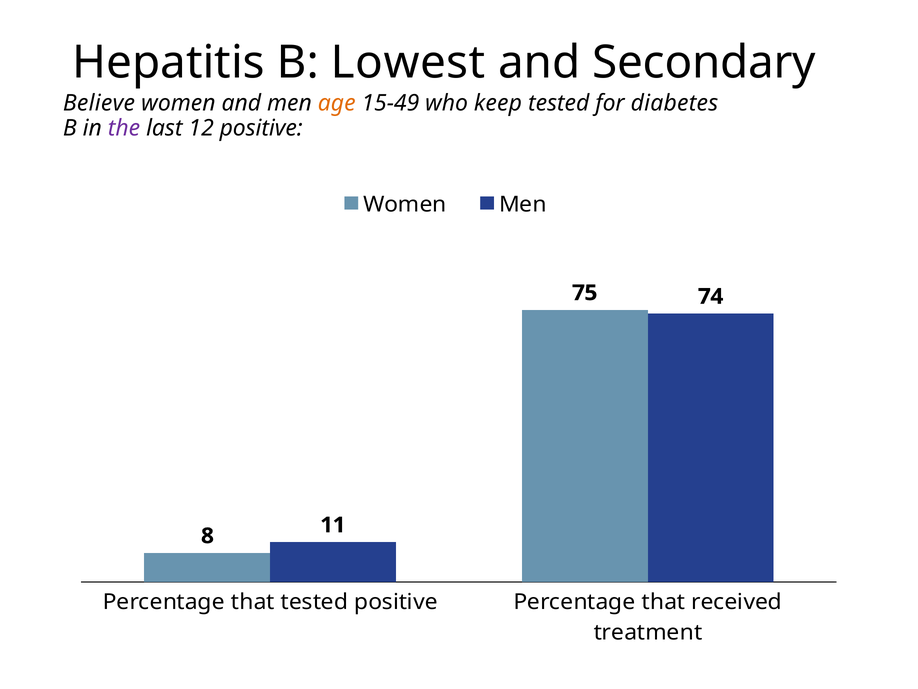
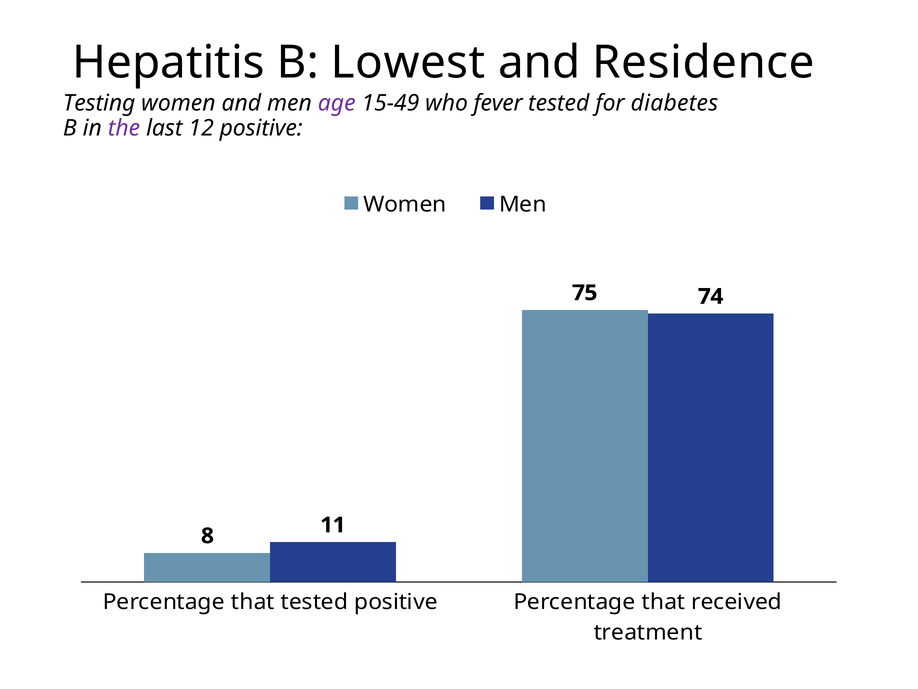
Secondary: Secondary -> Residence
Believe: Believe -> Testing
age colour: orange -> purple
keep: keep -> fever
